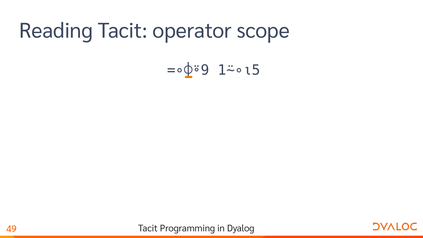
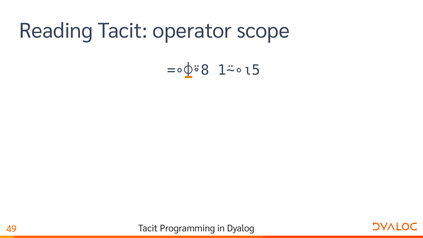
=∘⌽⍤9: =∘⌽⍤9 -> =∘⌽⍤8
